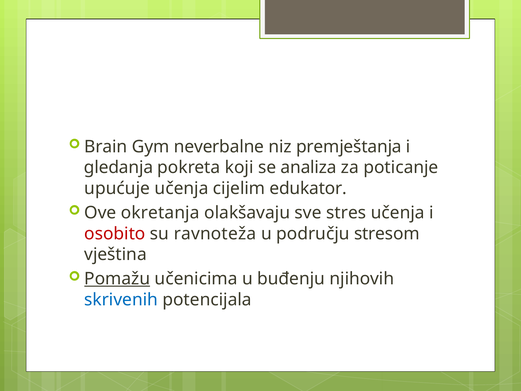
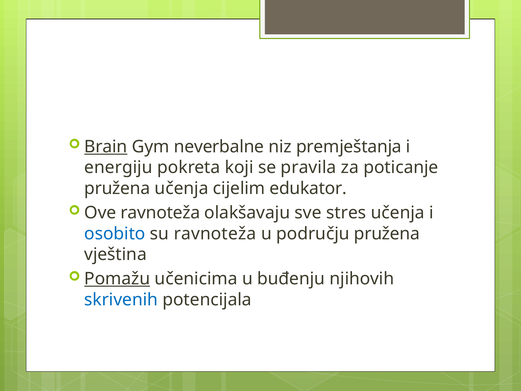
Brain underline: none -> present
gledanja: gledanja -> energiju
analiza: analiza -> pravila
upućuje at (117, 188): upućuje -> pružena
Ove okretanja: okretanja -> ravnoteža
osobito colour: red -> blue
području stresom: stresom -> pružena
